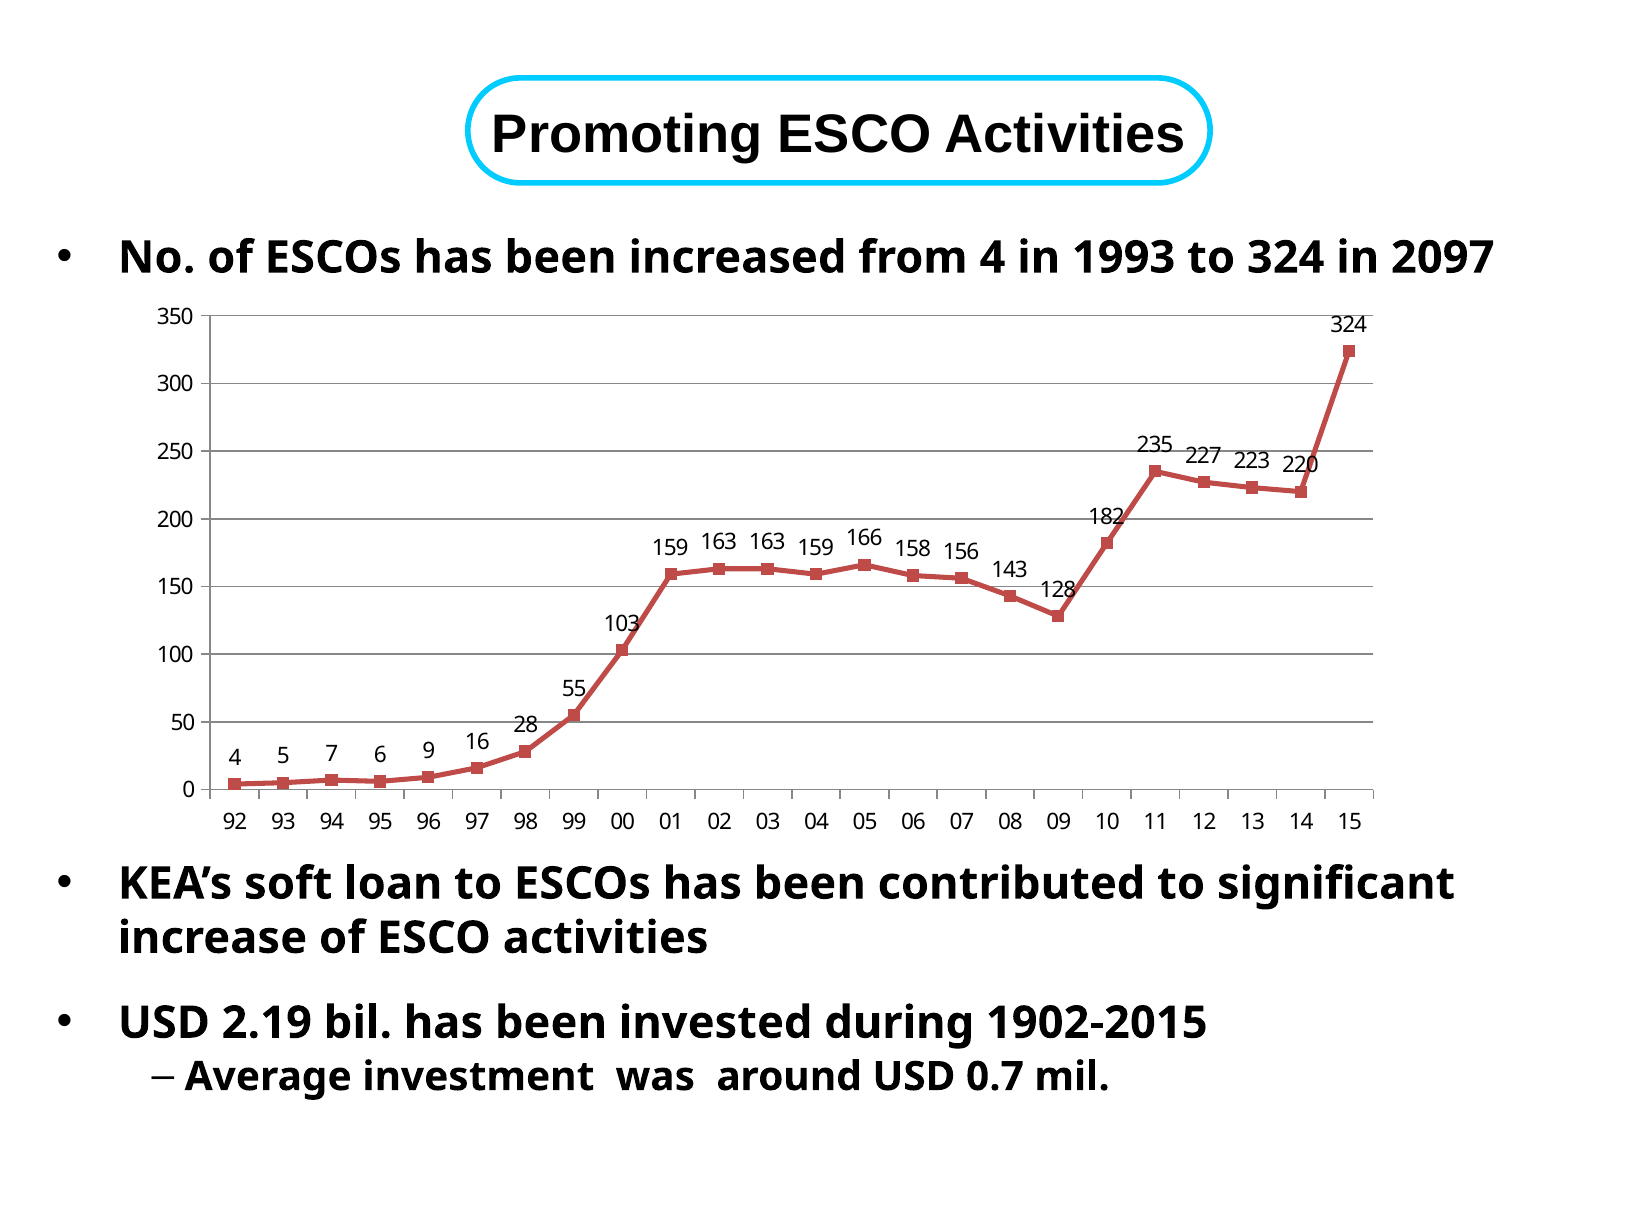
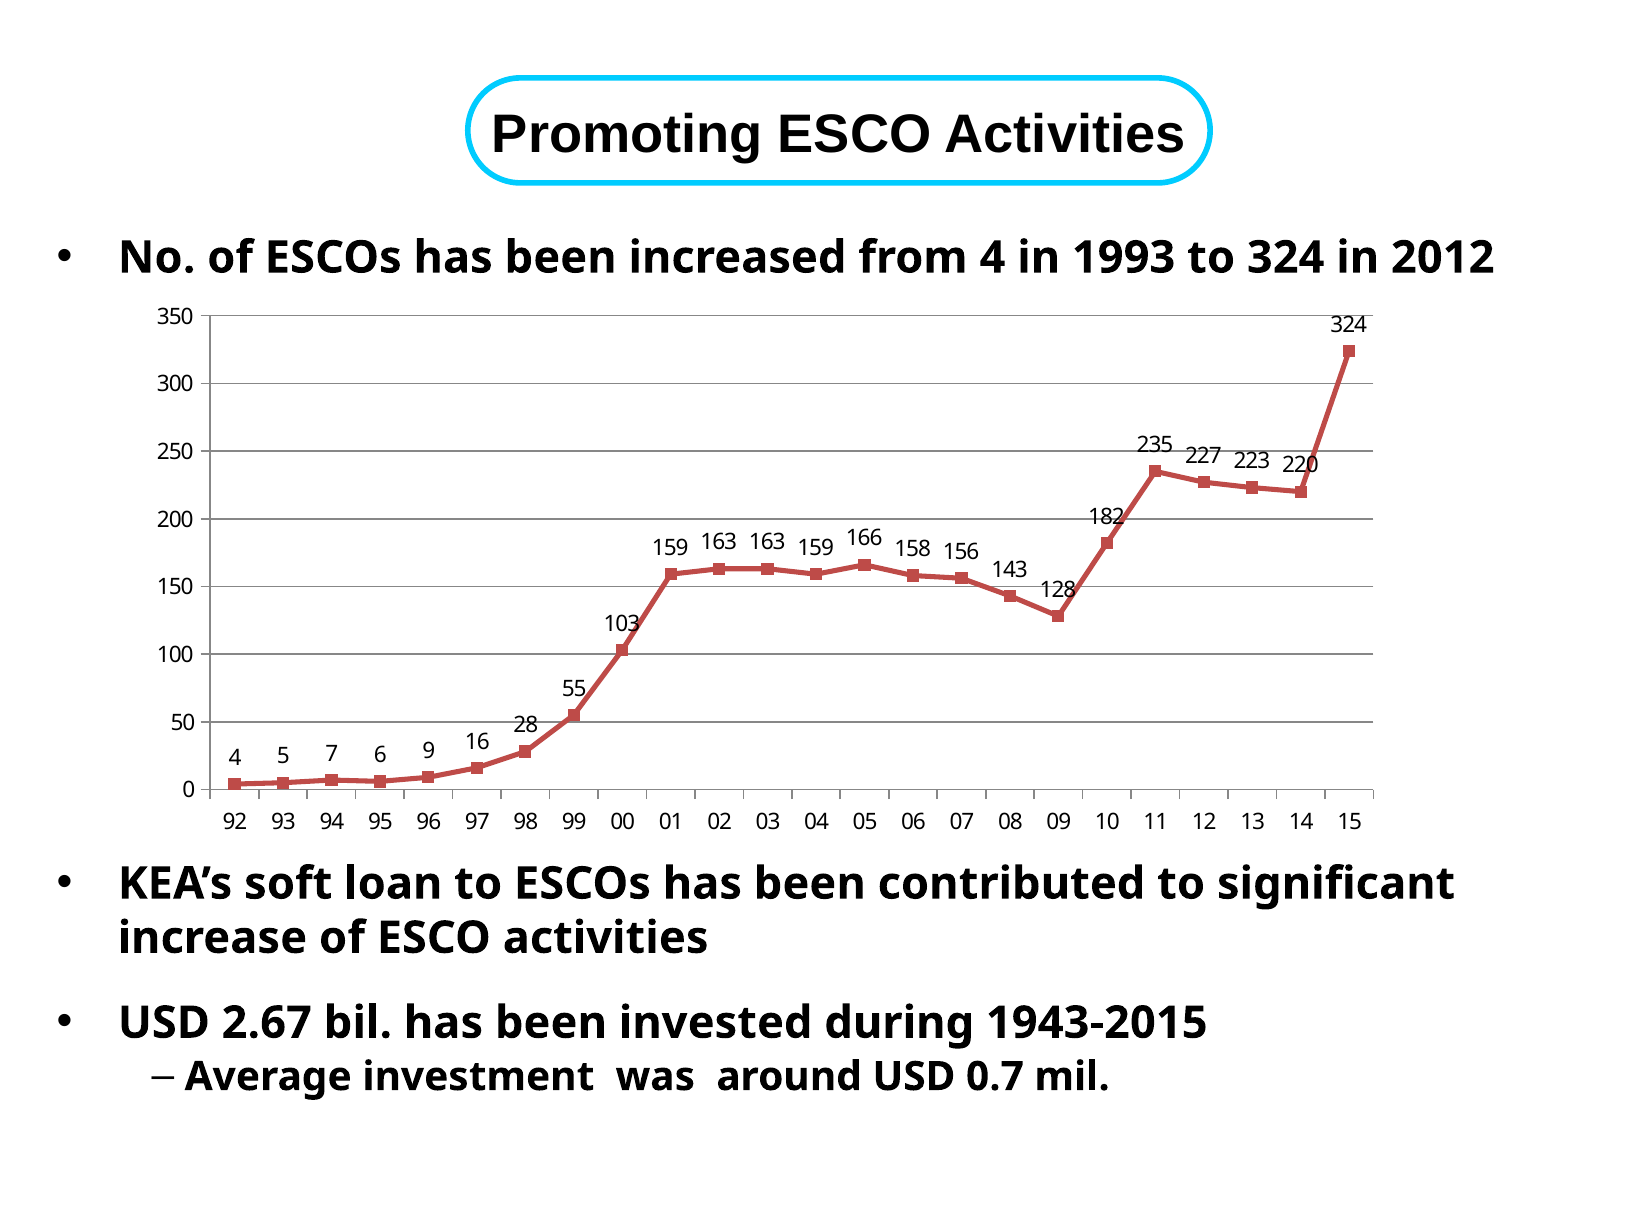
2097: 2097 -> 2012
2.19: 2.19 -> 2.67
1902-2015: 1902-2015 -> 1943-2015
